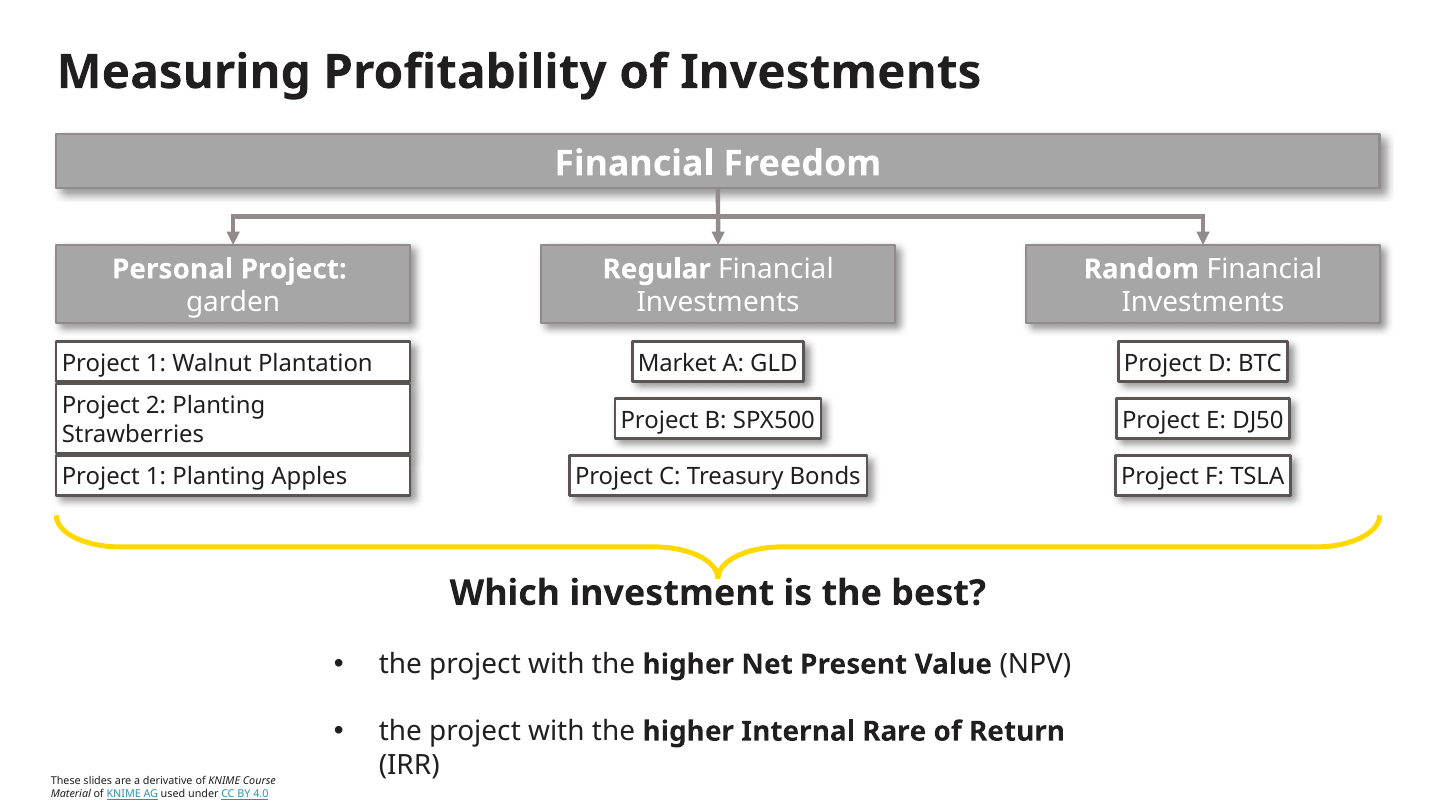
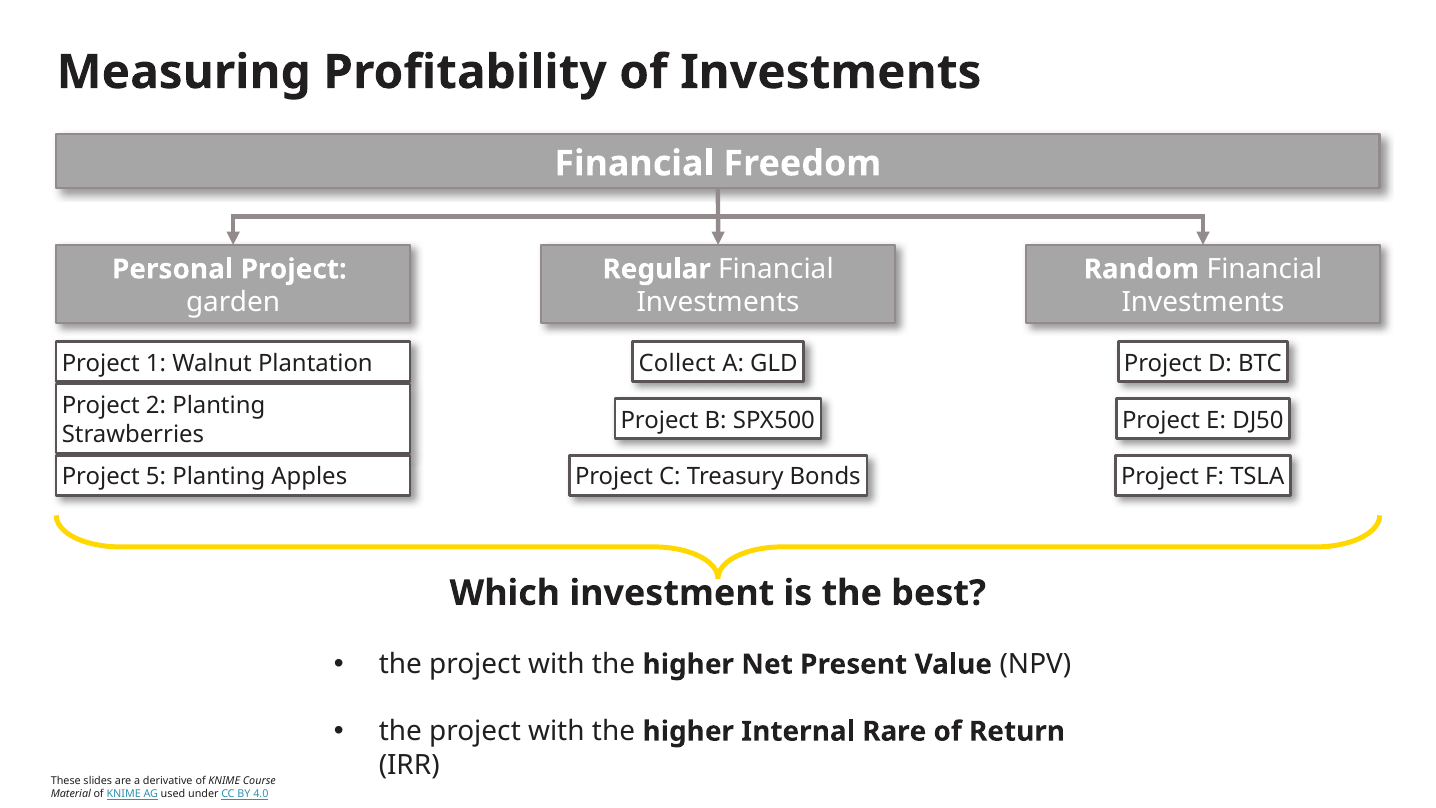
Market: Market -> Collect
1 at (156, 477): 1 -> 5
